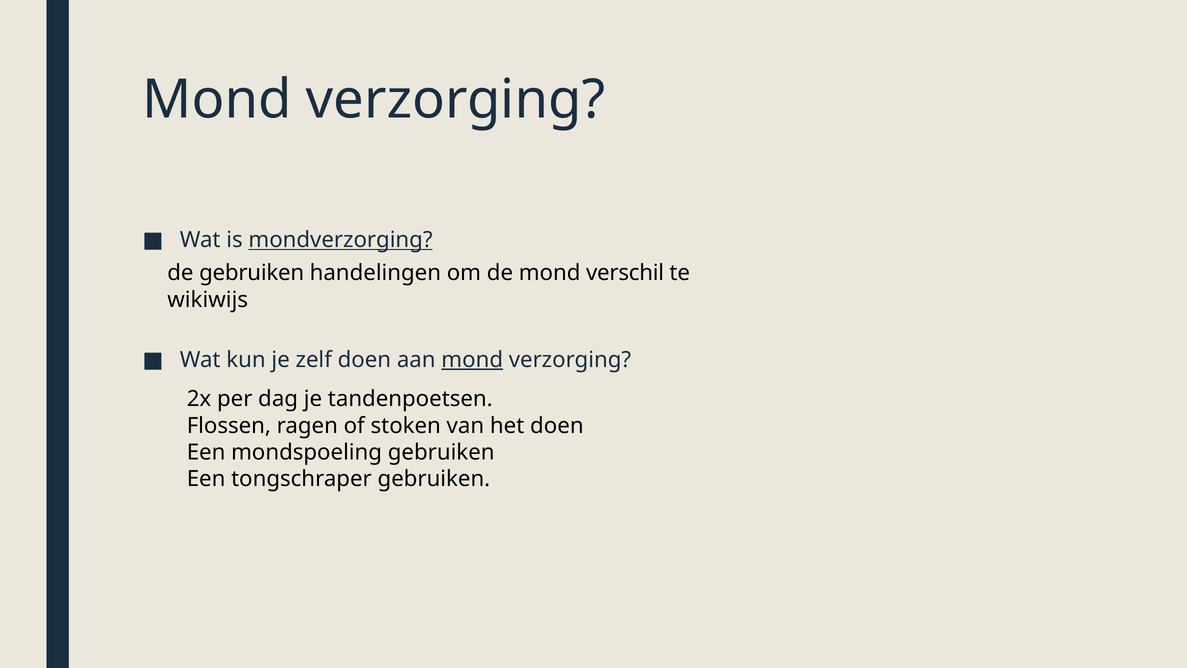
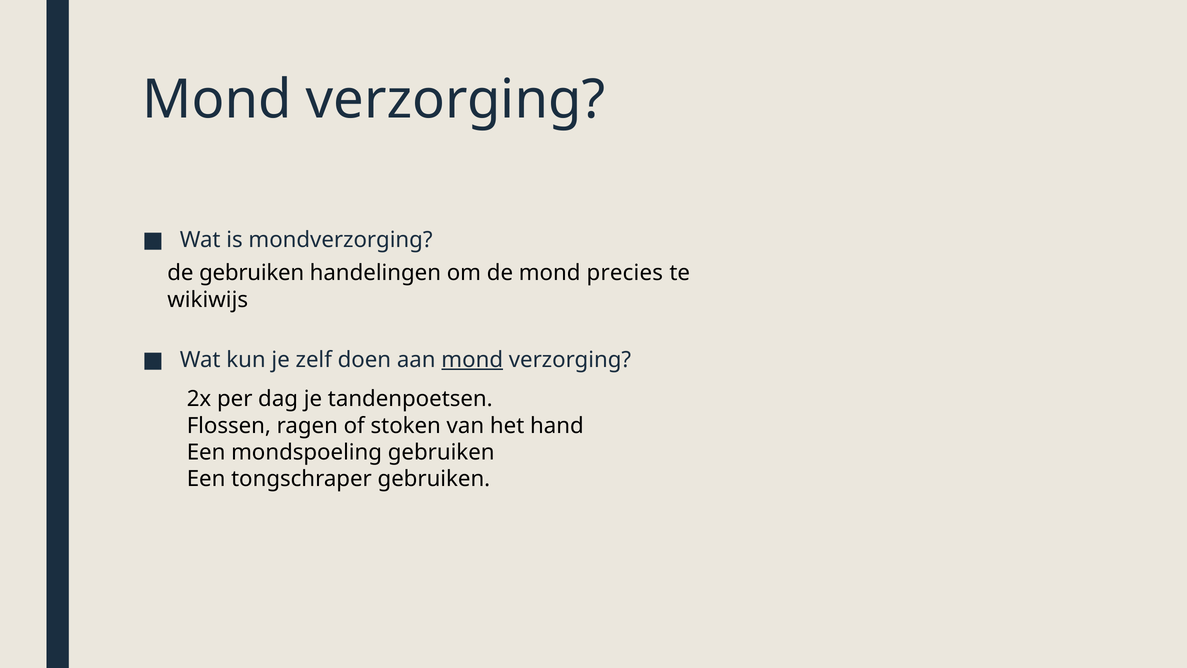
mondverzorging underline: present -> none
verschil: verschil -> precies
het doen: doen -> hand
